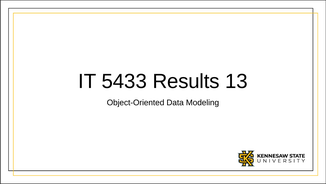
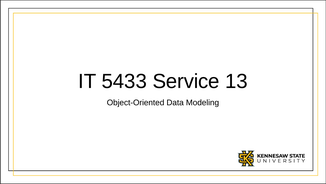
Results: Results -> Service
